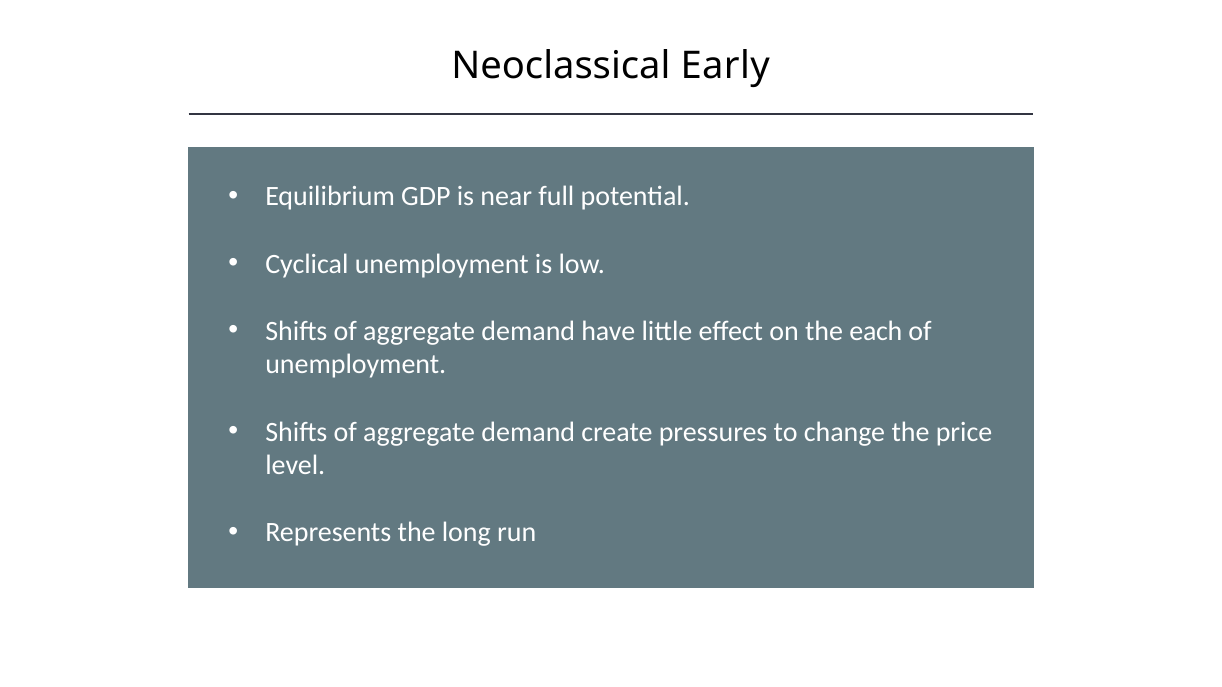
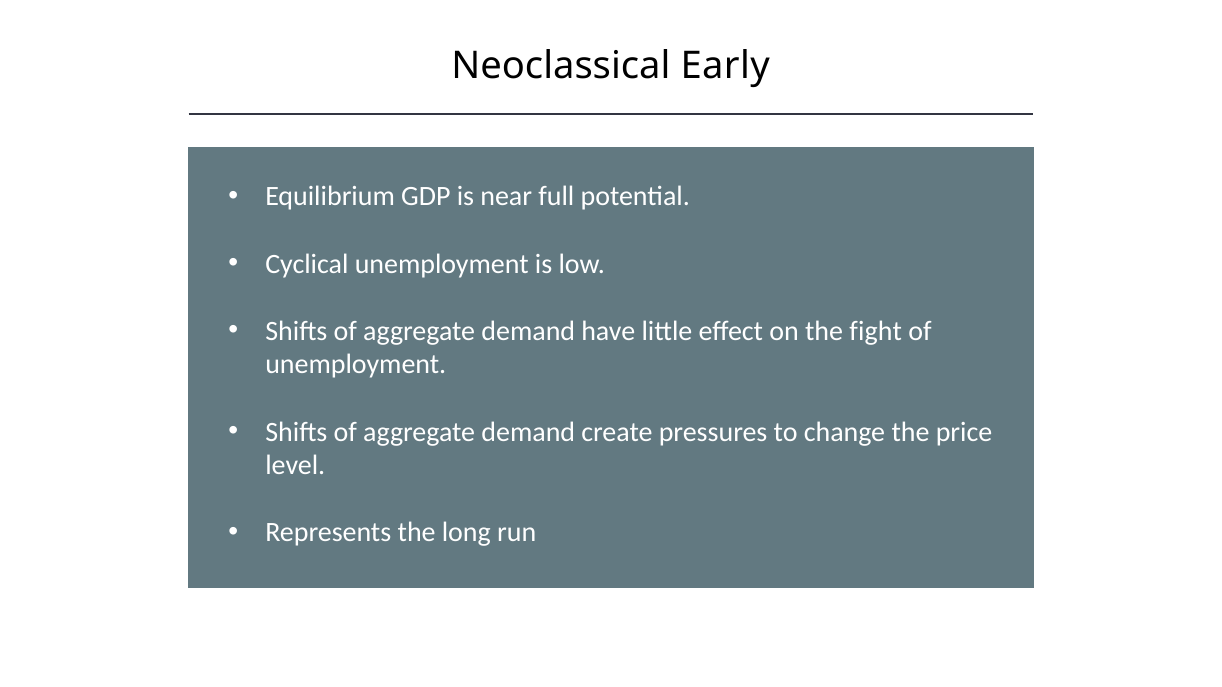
each: each -> fight
